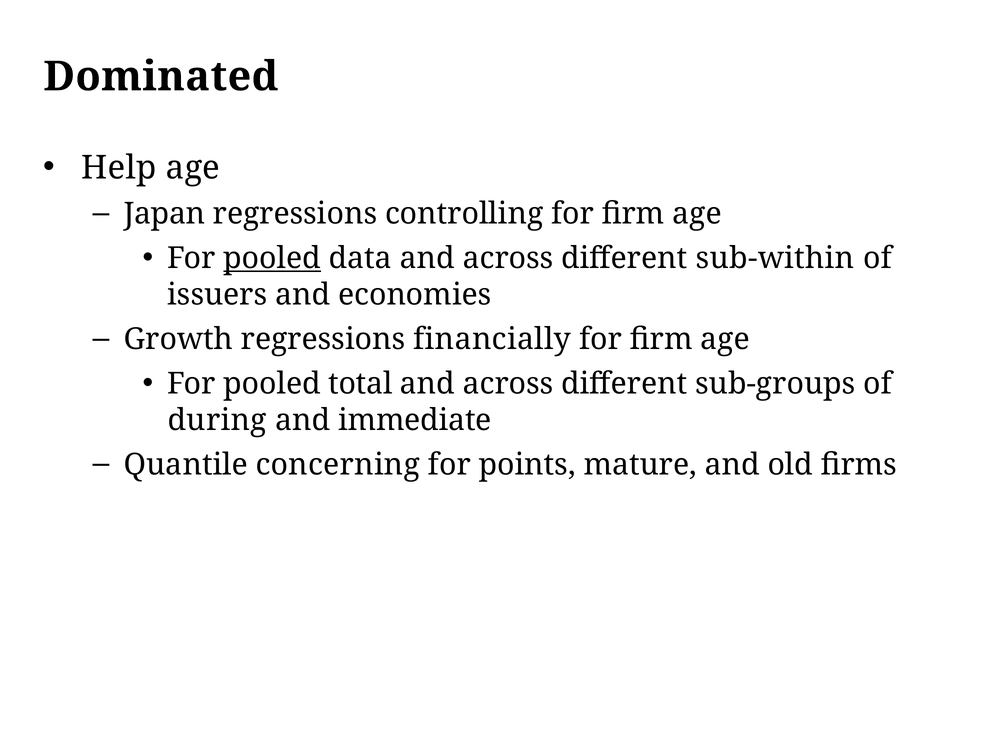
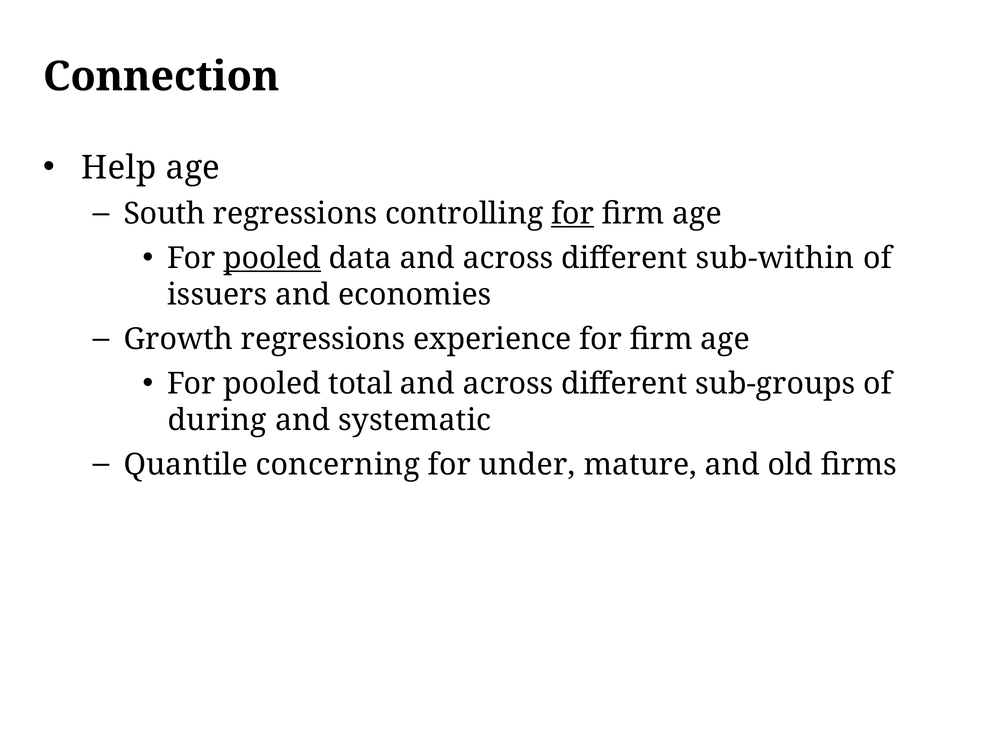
Dominated: Dominated -> Connection
Japan: Japan -> South
for at (573, 214) underline: none -> present
financially: financially -> experience
immediate: immediate -> systematic
points: points -> under
